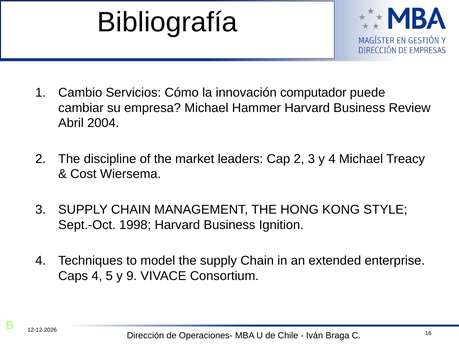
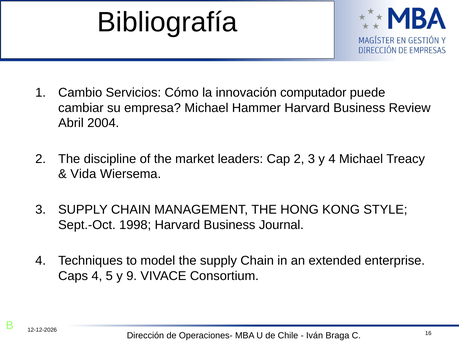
Cost: Cost -> Vida
Ignition: Ignition -> Journal
